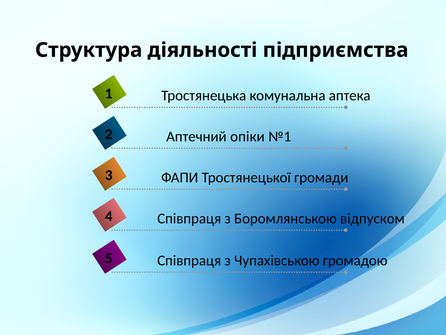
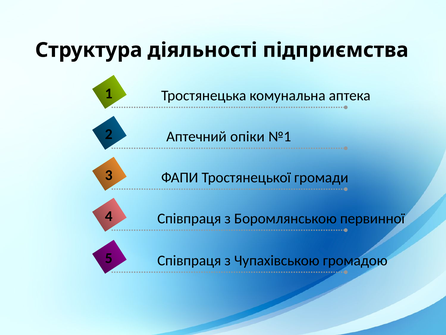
відпуском: відпуском -> первинної
